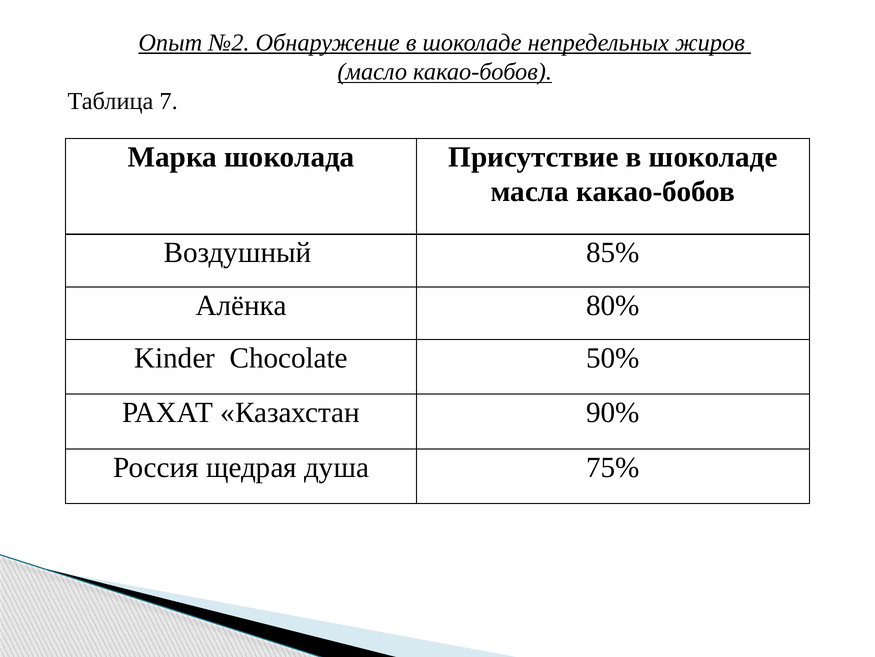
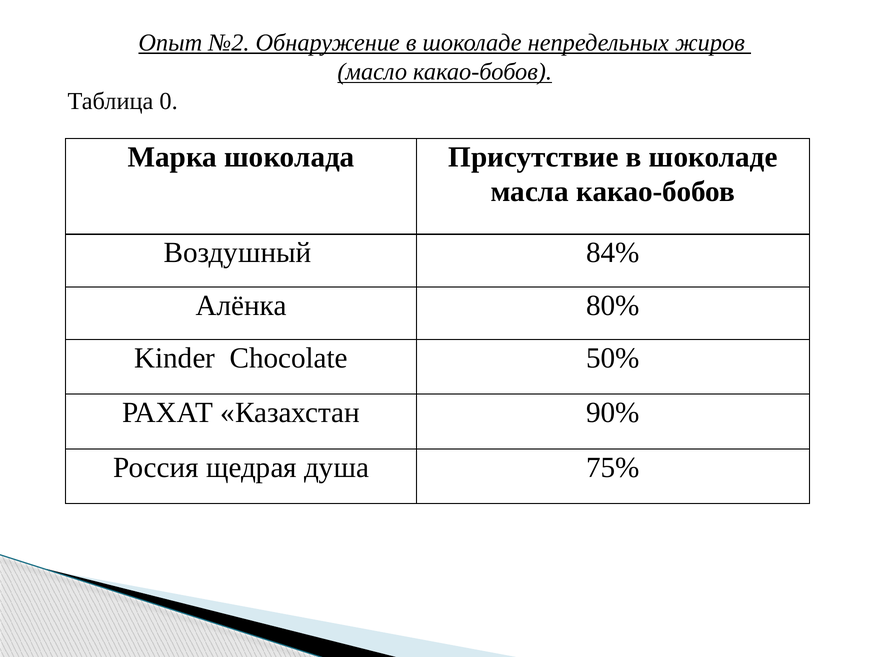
7: 7 -> 0
85%: 85% -> 84%
